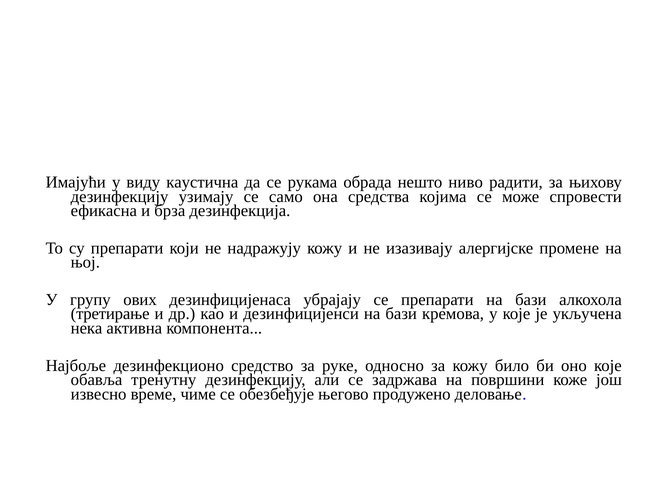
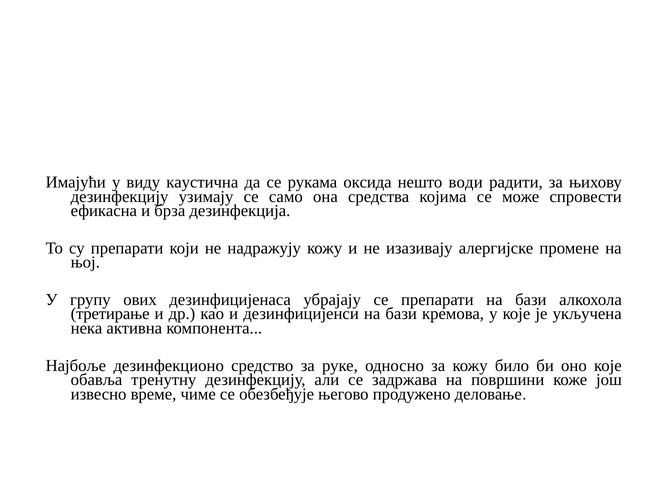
обрада: обрада -> оксида
ниво: ниво -> води
